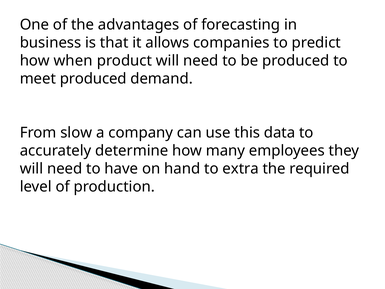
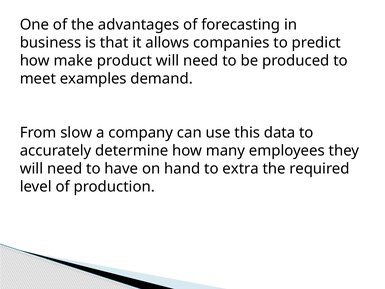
when: when -> make
meet produced: produced -> examples
